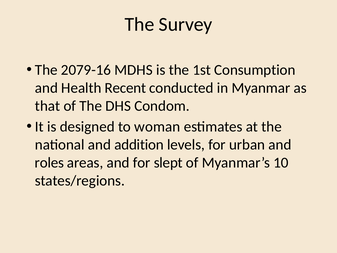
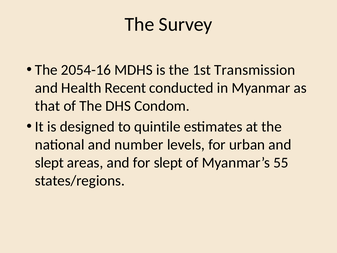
2079-16: 2079-16 -> 2054-16
Consumption: Consumption -> Transmission
woman: woman -> quintile
addition: addition -> number
roles at (49, 163): roles -> slept
10: 10 -> 55
